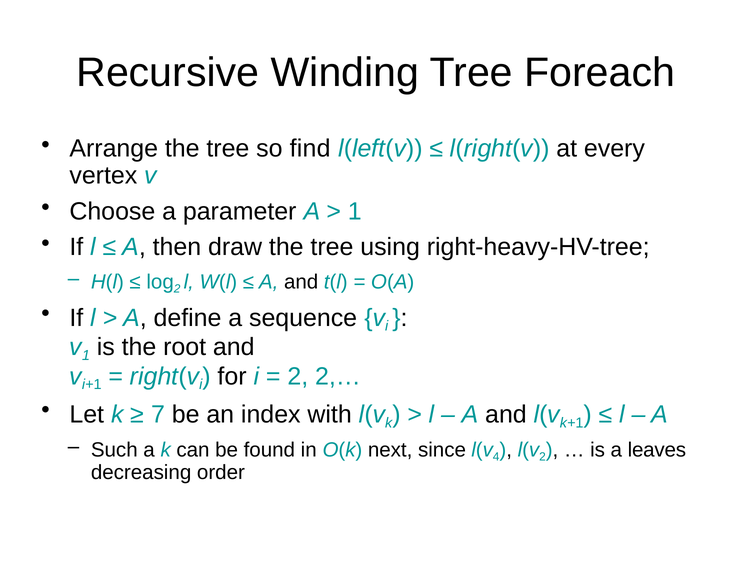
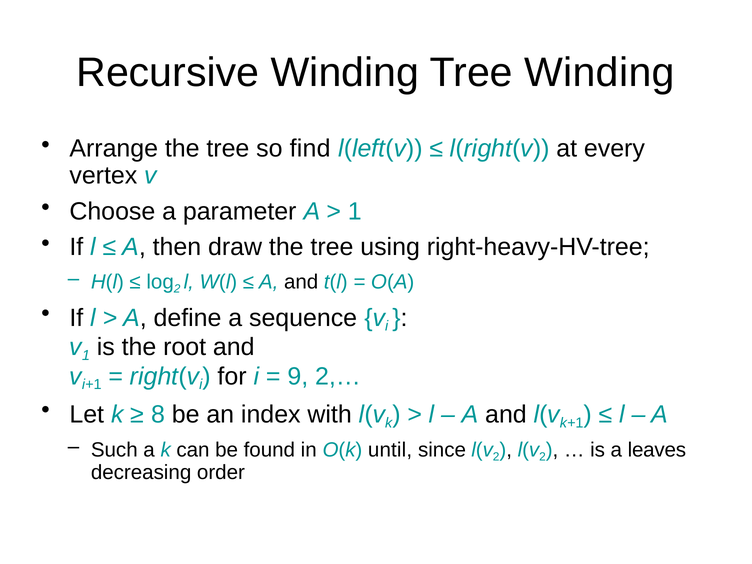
Tree Foreach: Foreach -> Winding
2 at (298, 376): 2 -> 9
7: 7 -> 8
next: next -> until
4 at (496, 457): 4 -> 2
